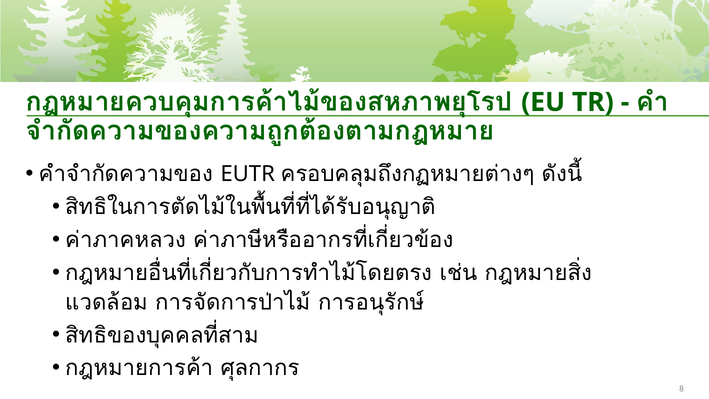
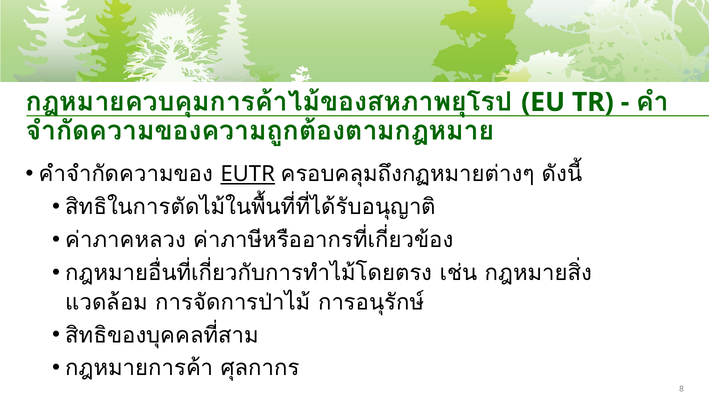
EUTR underline: none -> present
